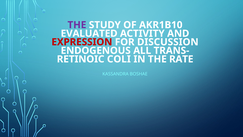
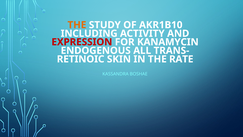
THE at (77, 25) colour: purple -> orange
EVALUATED: EVALUATED -> INCLUDING
DISCUSSION: DISCUSSION -> KANAMYCIN
COLI: COLI -> SKIN
